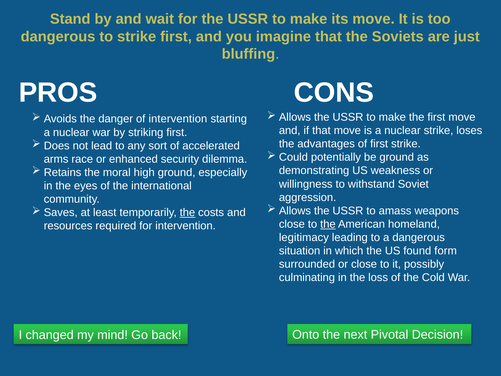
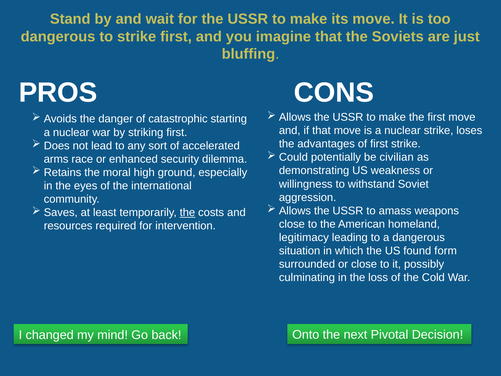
of intervention: intervention -> catastrophic
be ground: ground -> civilian
the at (328, 224) underline: present -> none
